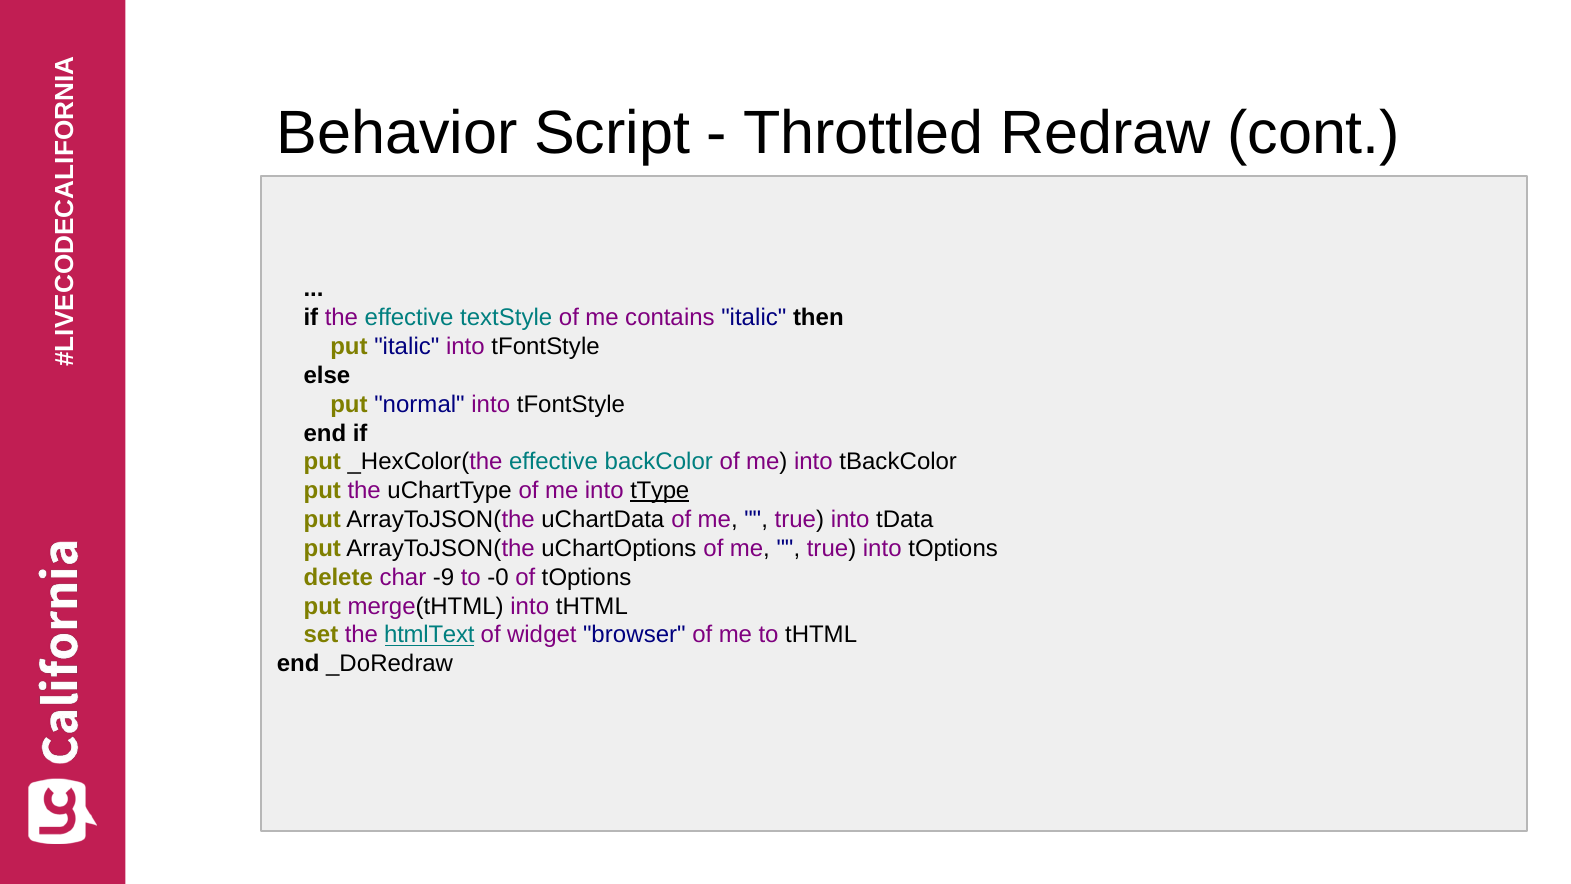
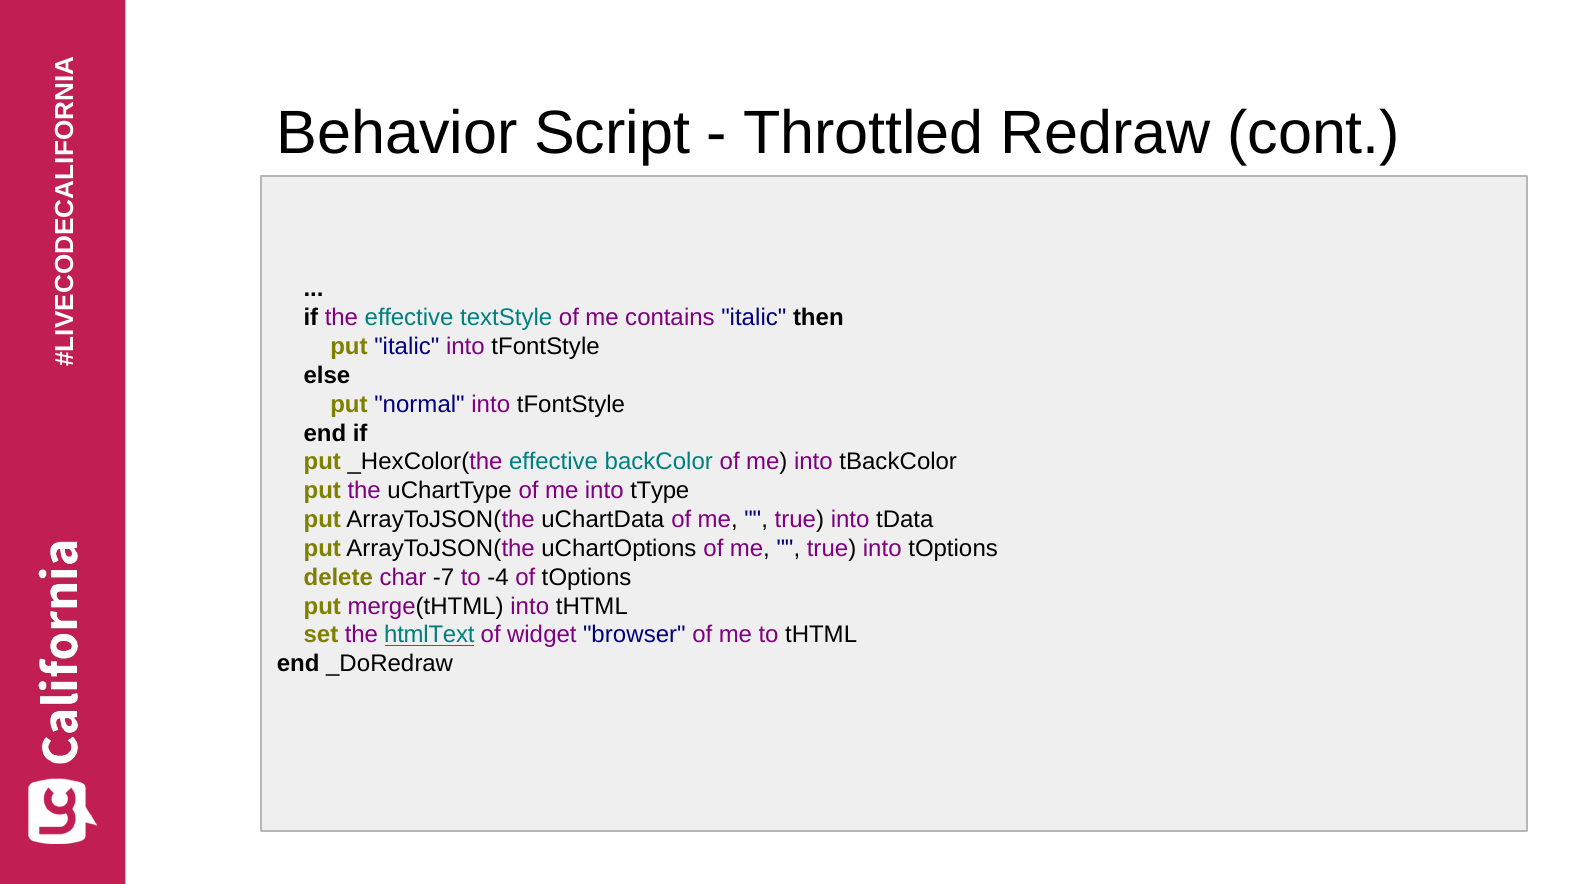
tType underline: present -> none
-9: -9 -> -7
-0: -0 -> -4
